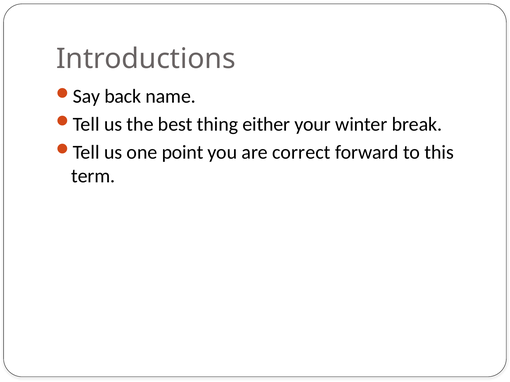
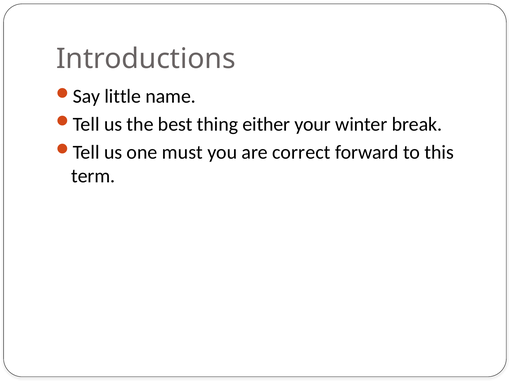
back: back -> little
point: point -> must
